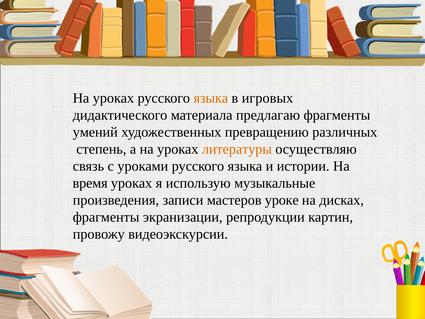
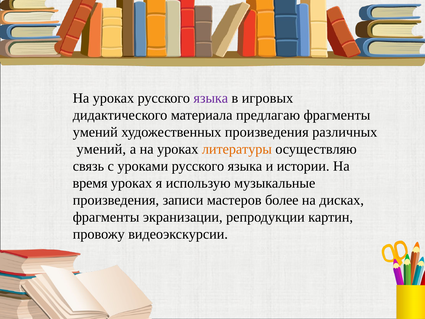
языка at (211, 98) colour: orange -> purple
художественных превращению: превращению -> произведения
степень at (101, 149): степень -> умений
уроке: уроке -> более
